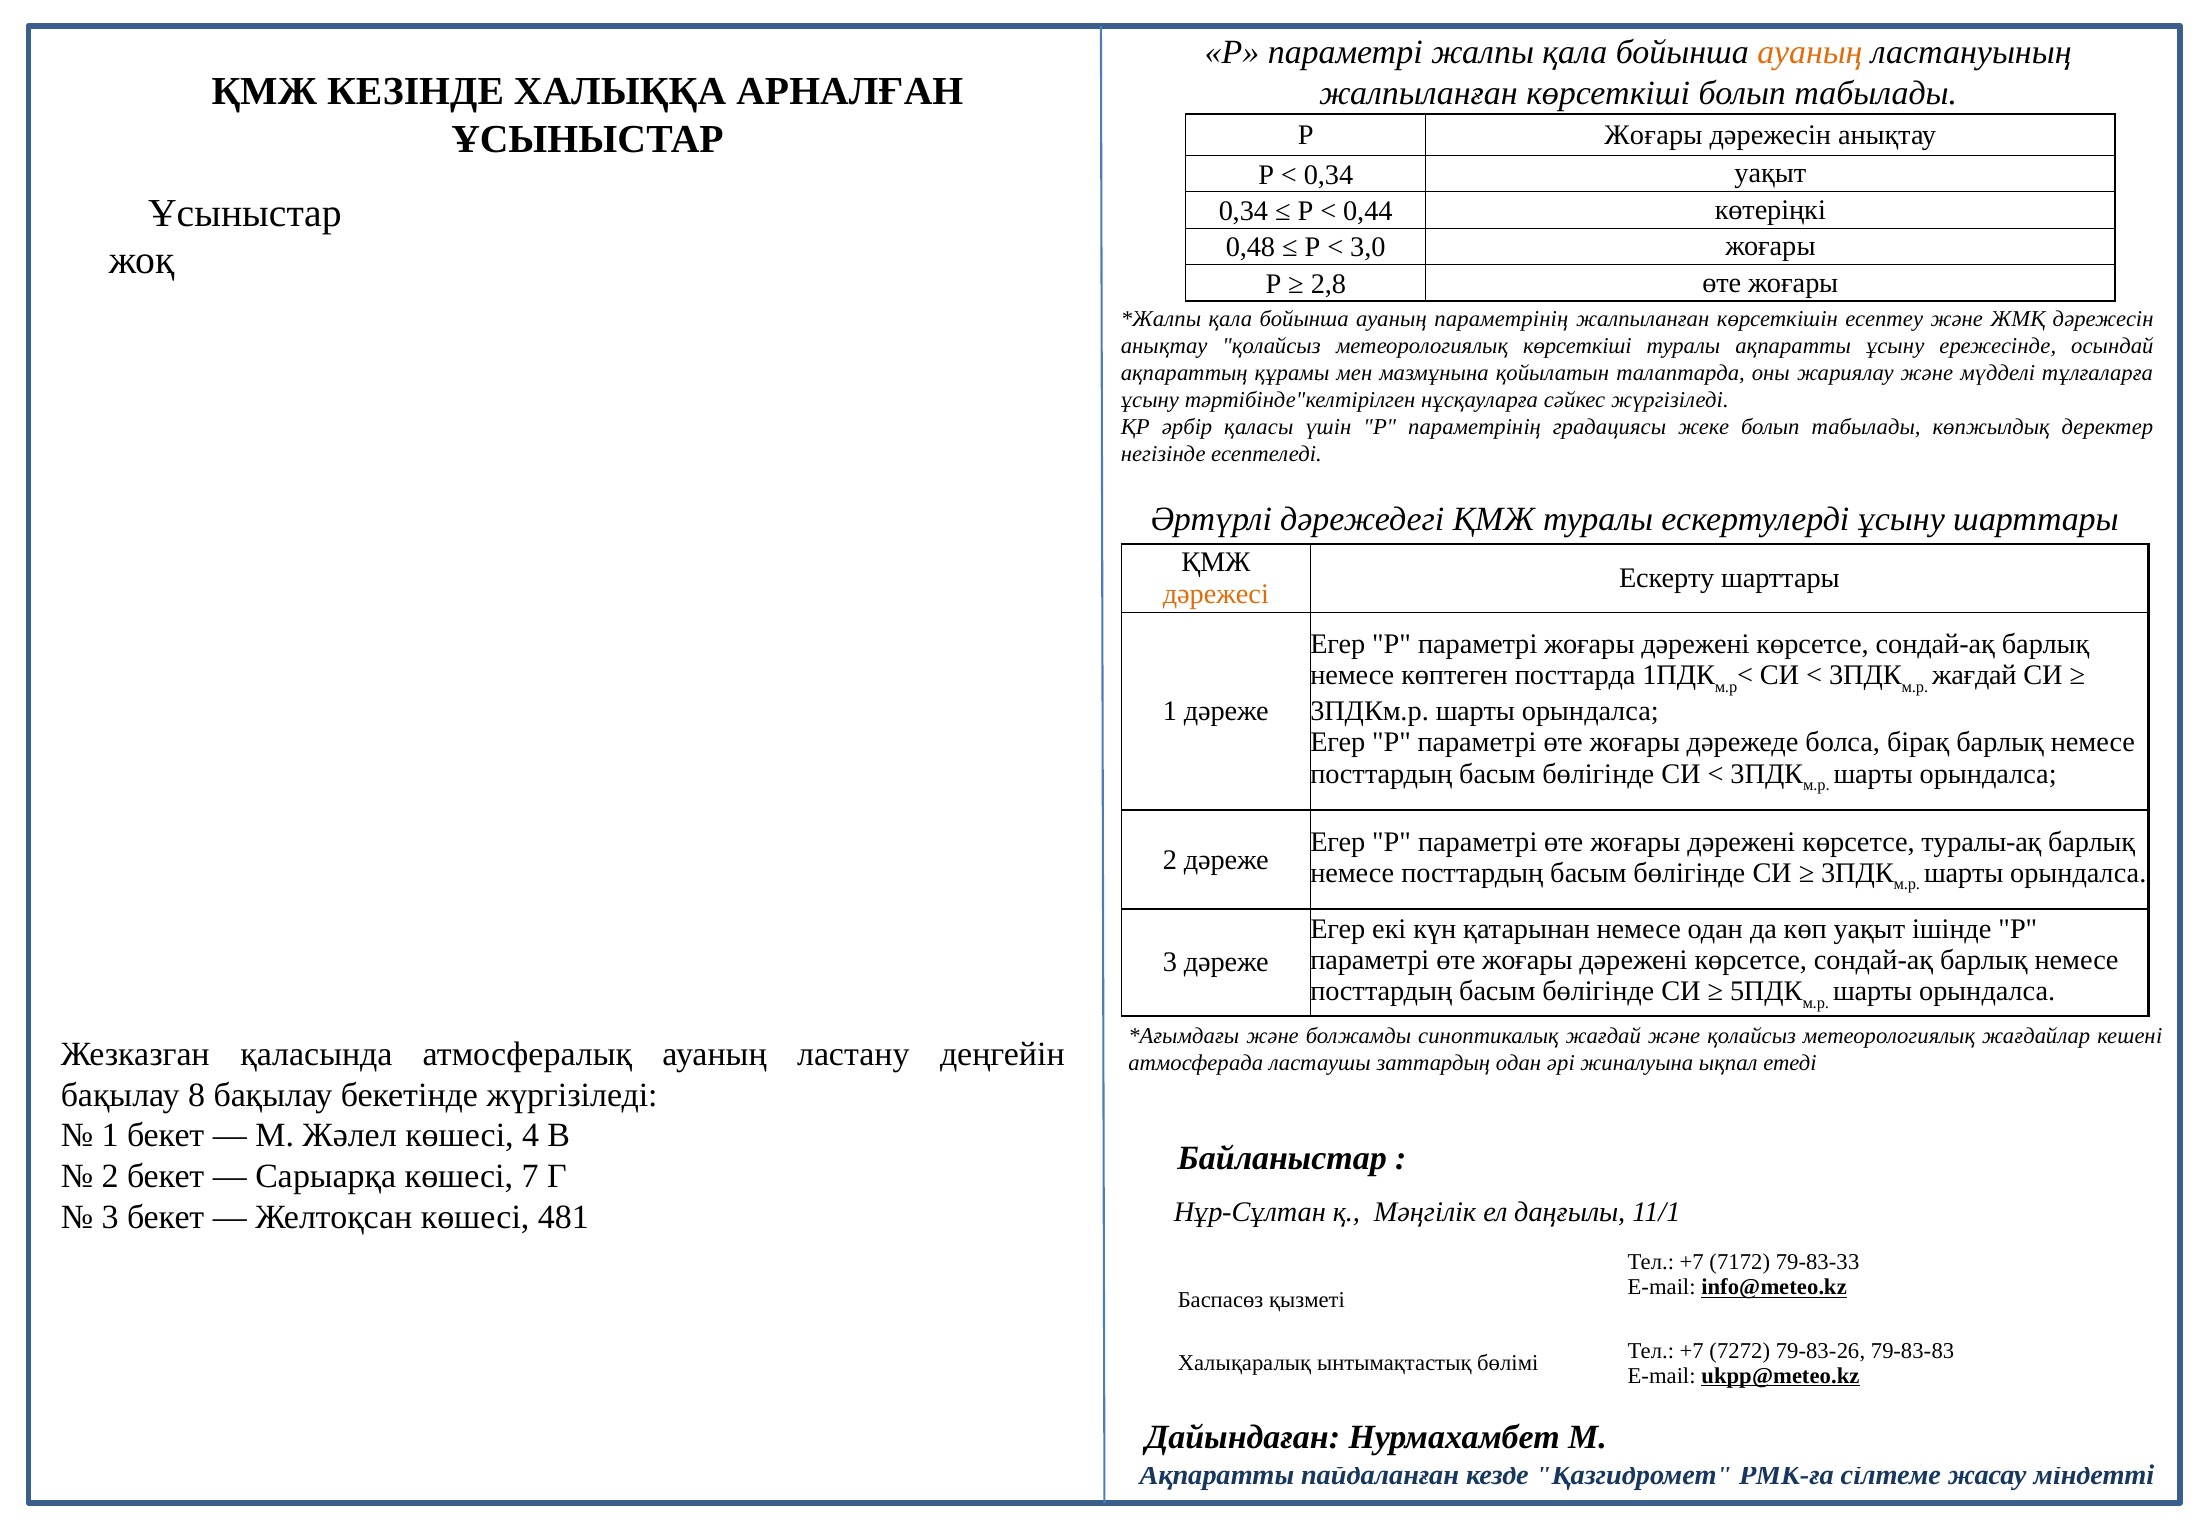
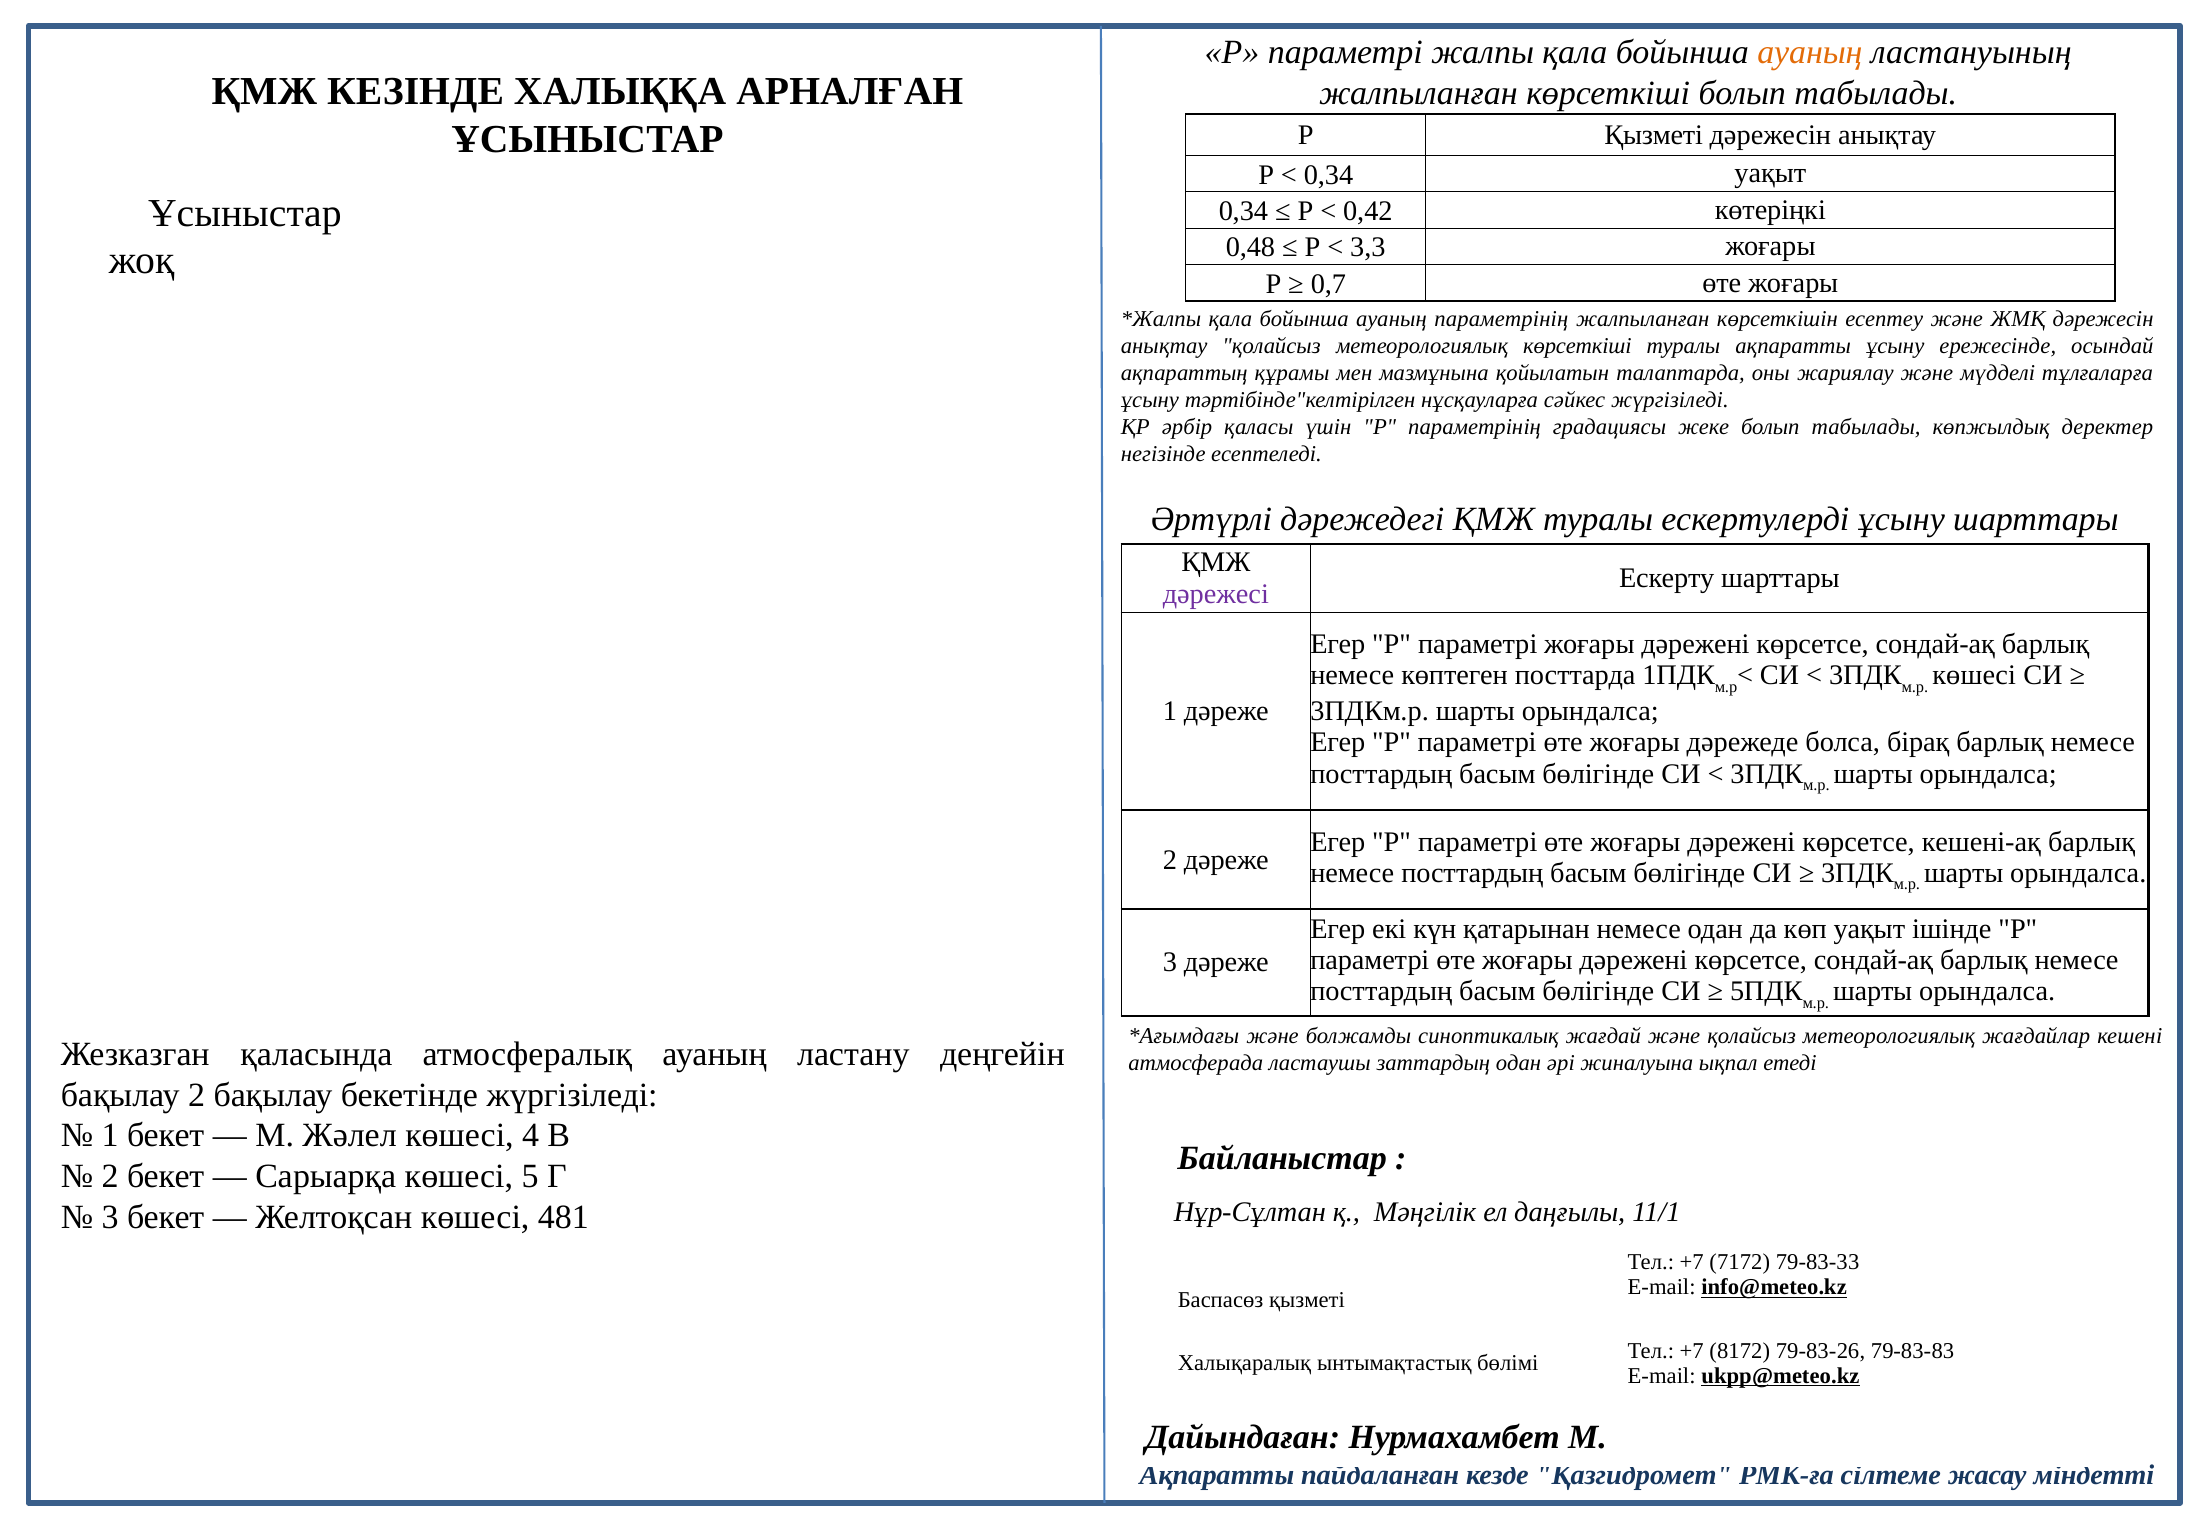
Р Жоғары: Жоғары -> Қызметі
0,44: 0,44 -> 0,42
3,0: 3,0 -> 3,3
2,8: 2,8 -> 0,7
дәрежесі colour: orange -> purple
жағдай at (1974, 676): жағдай -> көшесі
туралы-ақ: туралы-ақ -> кешені-ақ
бақылау 8: 8 -> 2
7: 7 -> 5
7272: 7272 -> 8172
